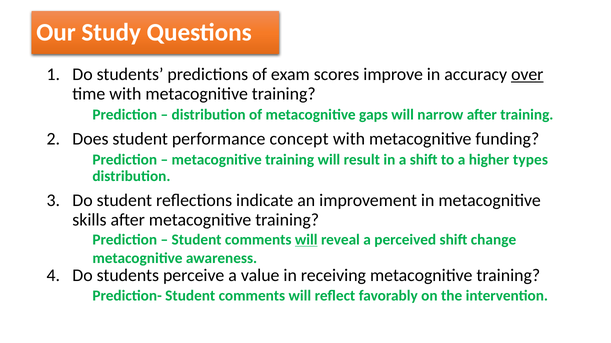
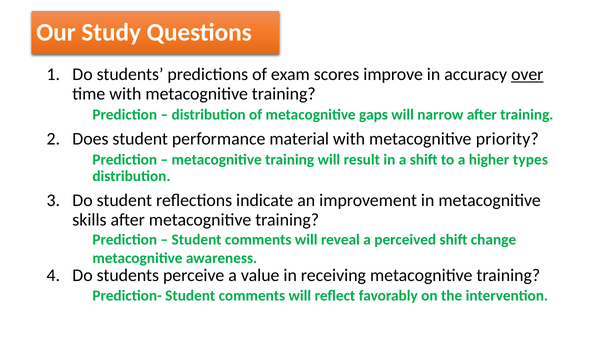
concept: concept -> material
funding: funding -> priority
will at (306, 240) underline: present -> none
